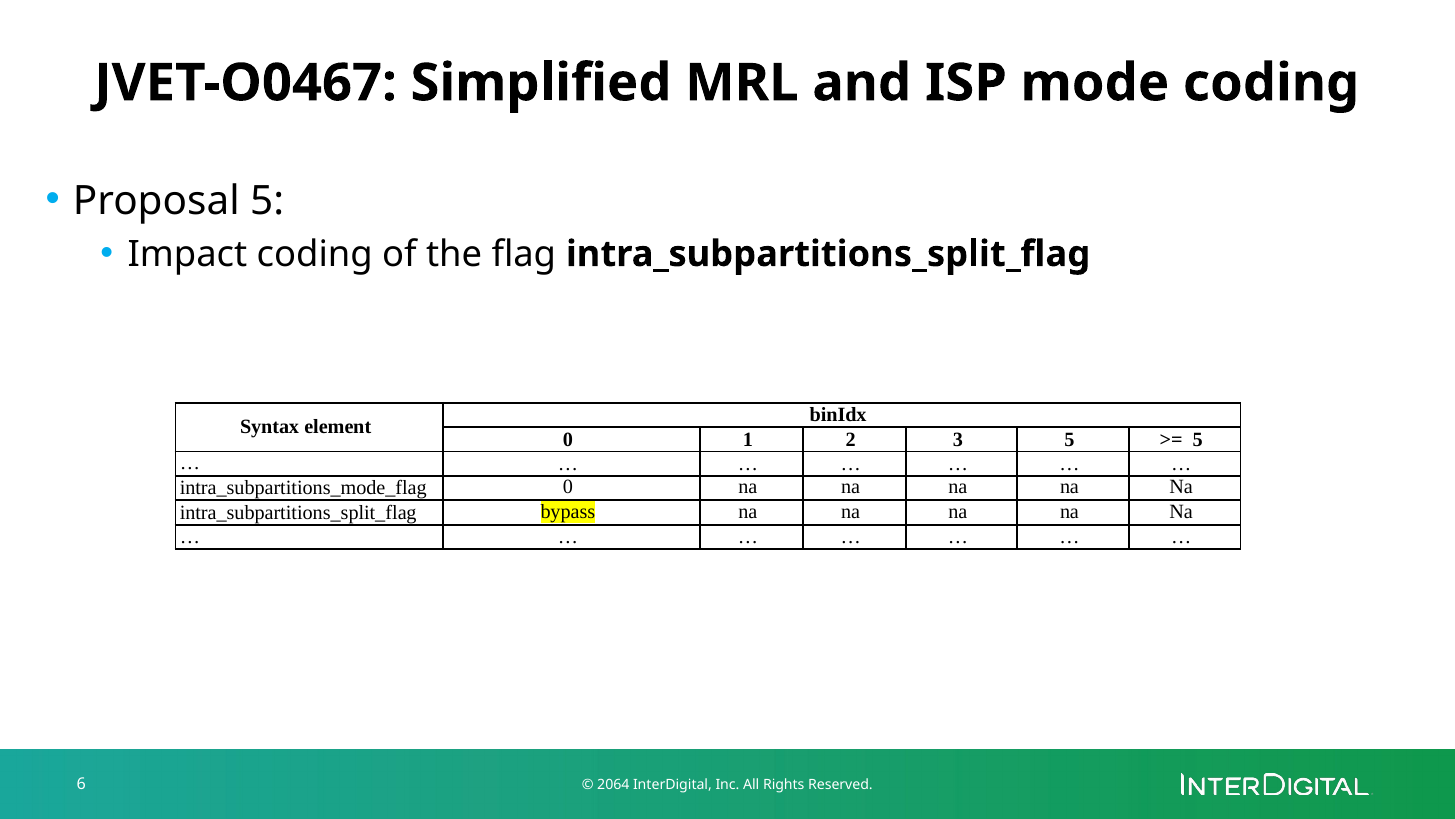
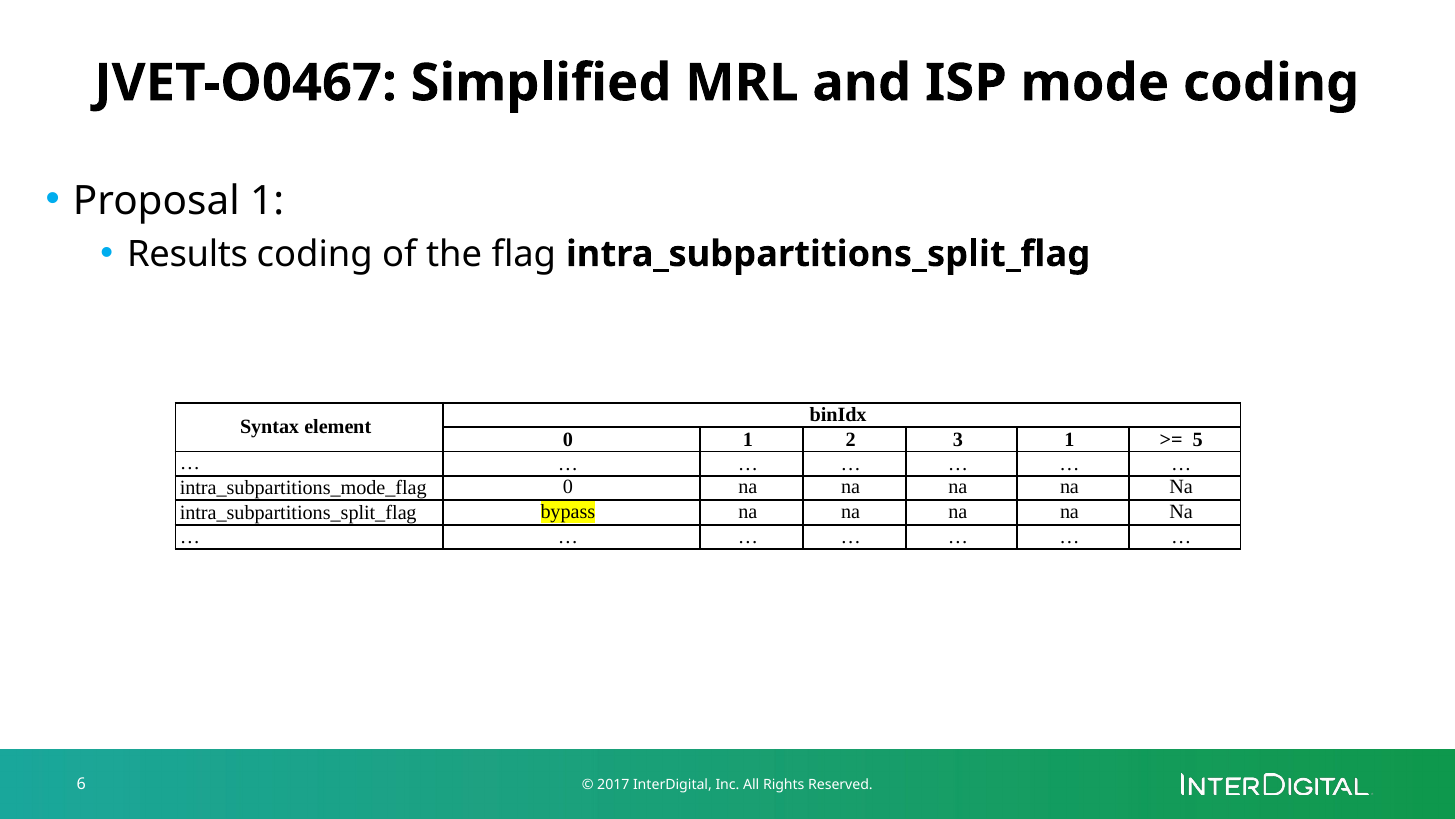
Proposal 5: 5 -> 1
Impact: Impact -> Results
3 5: 5 -> 1
2064: 2064 -> 2017
